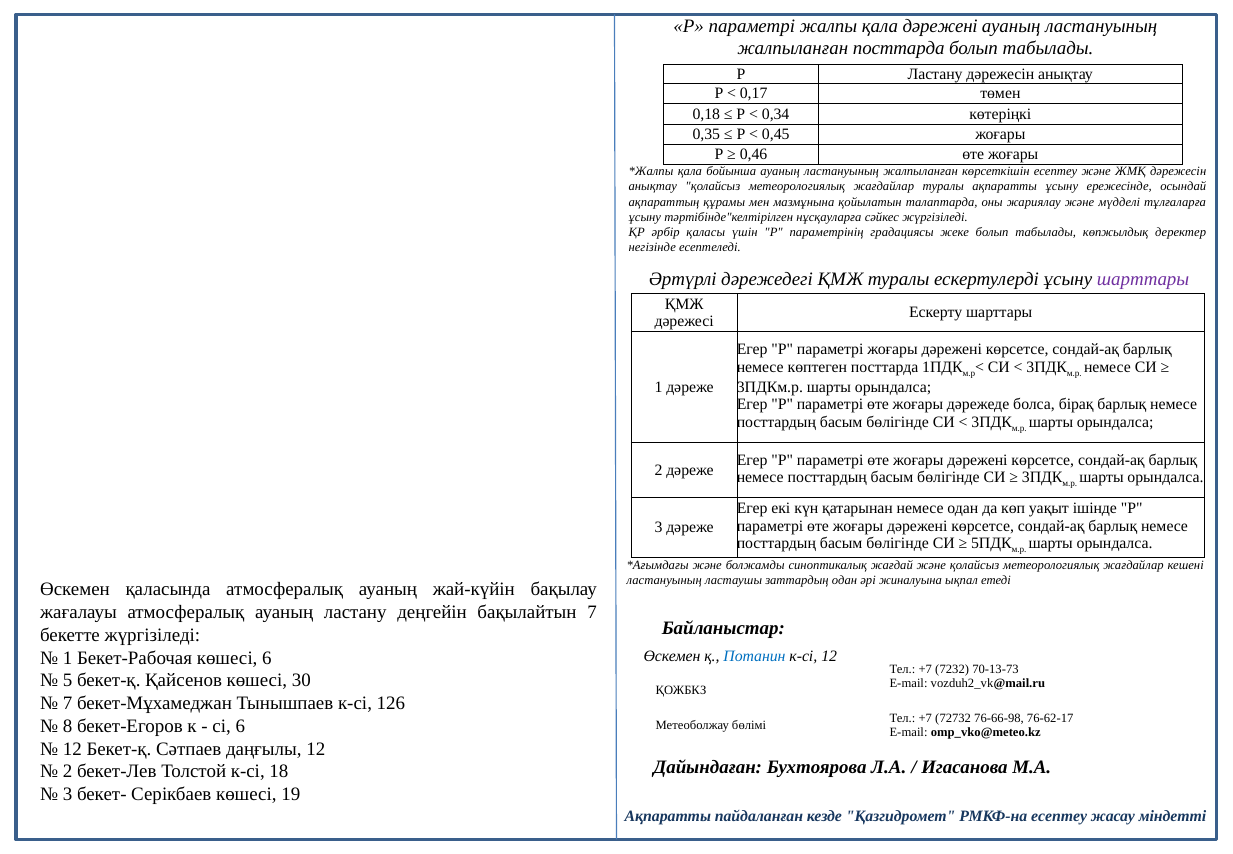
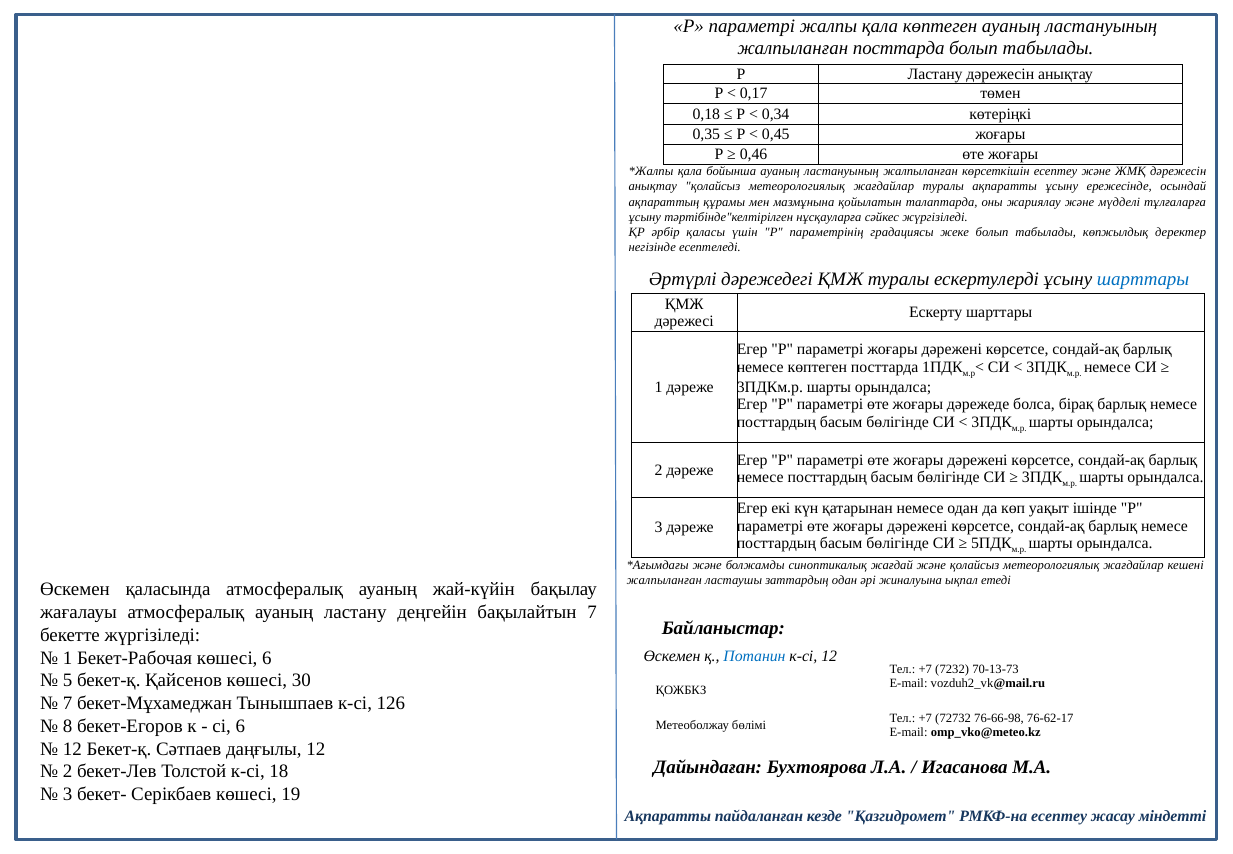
қала дәрежені: дәрежені -> көптеген
шарттары at (1143, 279) colour: purple -> blue
ластануының at (664, 580): ластануының -> жалпыланған
